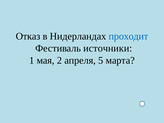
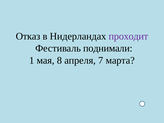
проходит colour: blue -> purple
источники: источники -> поднимали
2: 2 -> 8
5: 5 -> 7
